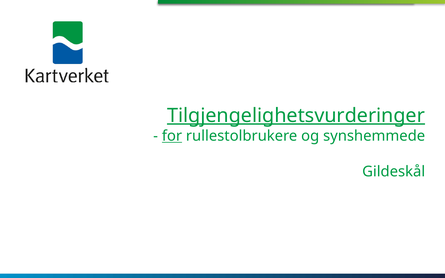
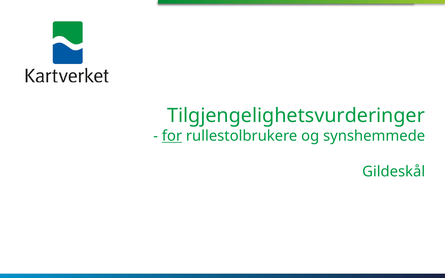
Tilgjengelighetsvurderinger underline: present -> none
